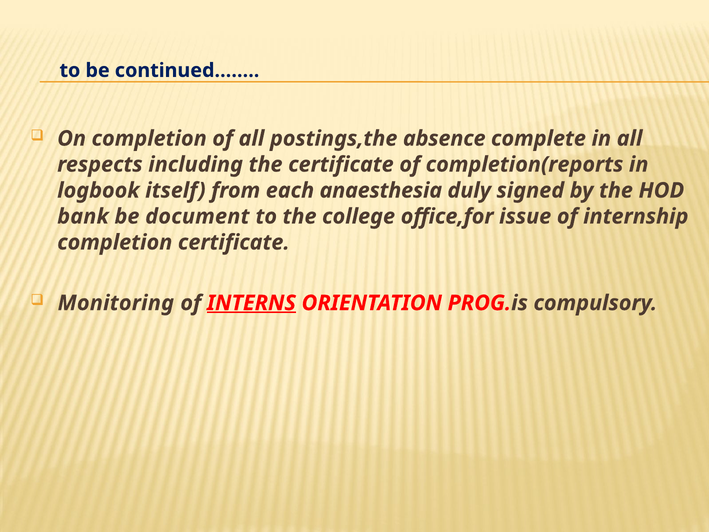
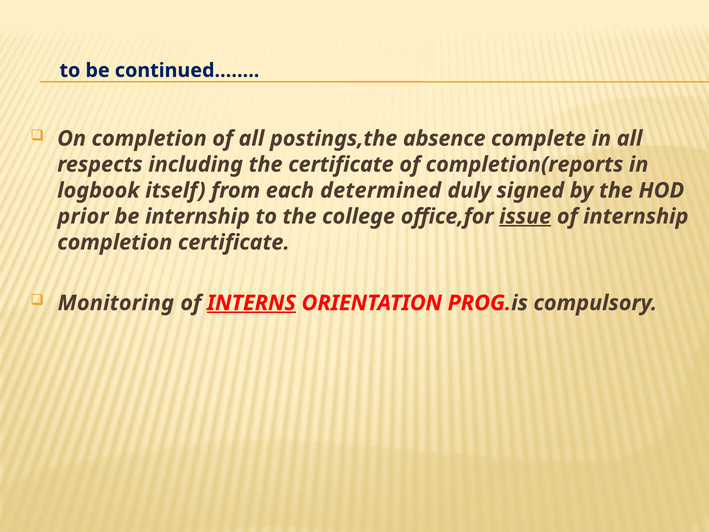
anaesthesia: anaesthesia -> determined
bank: bank -> prior
be document: document -> internship
issue underline: none -> present
